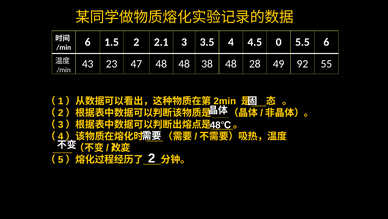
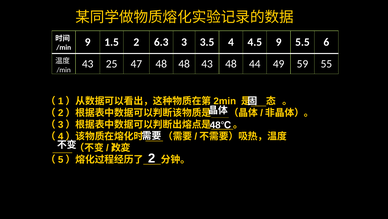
6 at (88, 42): 6 -> 9
2.1: 2.1 -> 6.3
4.5 0: 0 -> 9
23: 23 -> 25
48 38: 38 -> 43
28: 28 -> 44
92: 92 -> 59
